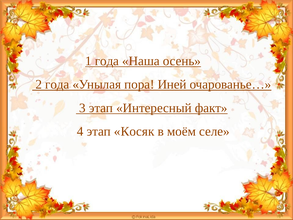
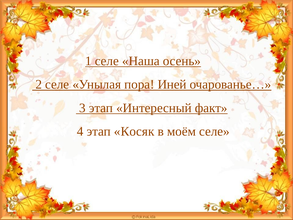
1 года: года -> селе
2 года: года -> селе
